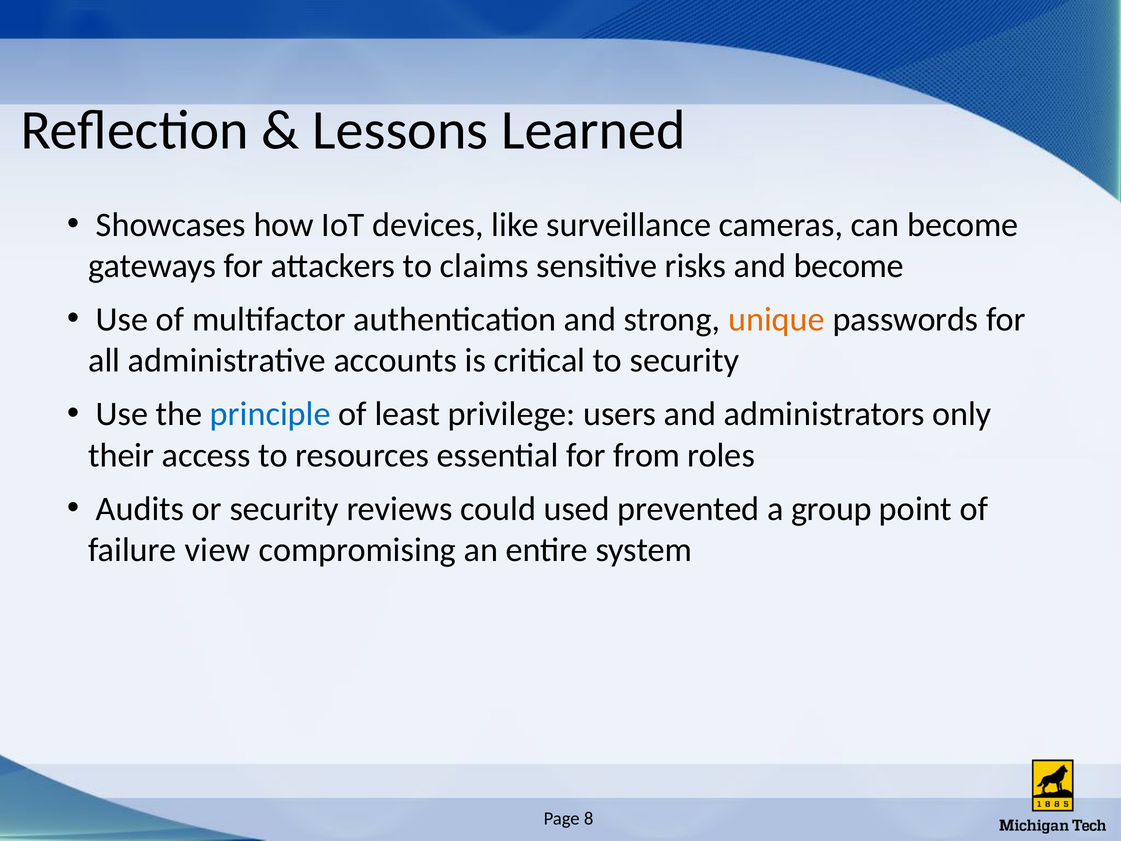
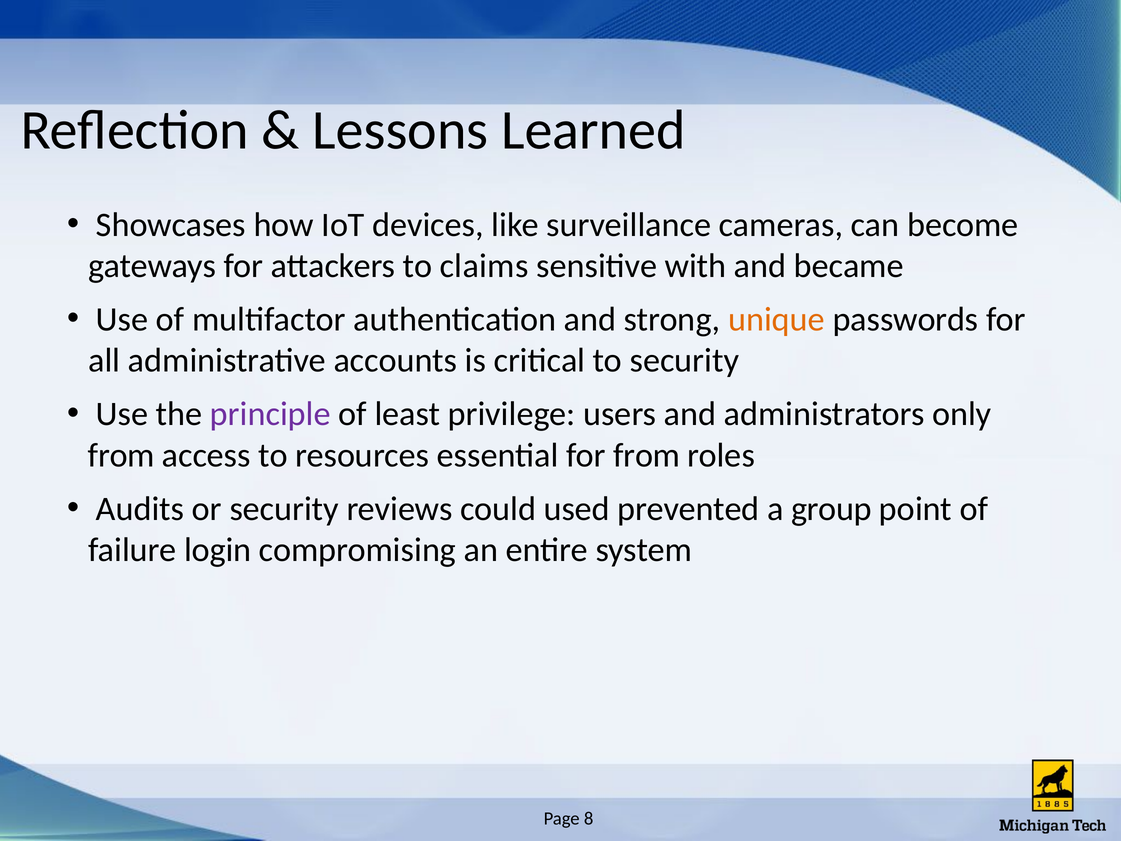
risks: risks -> with
and become: become -> became
principle colour: blue -> purple
their at (121, 455): their -> from
view: view -> login
